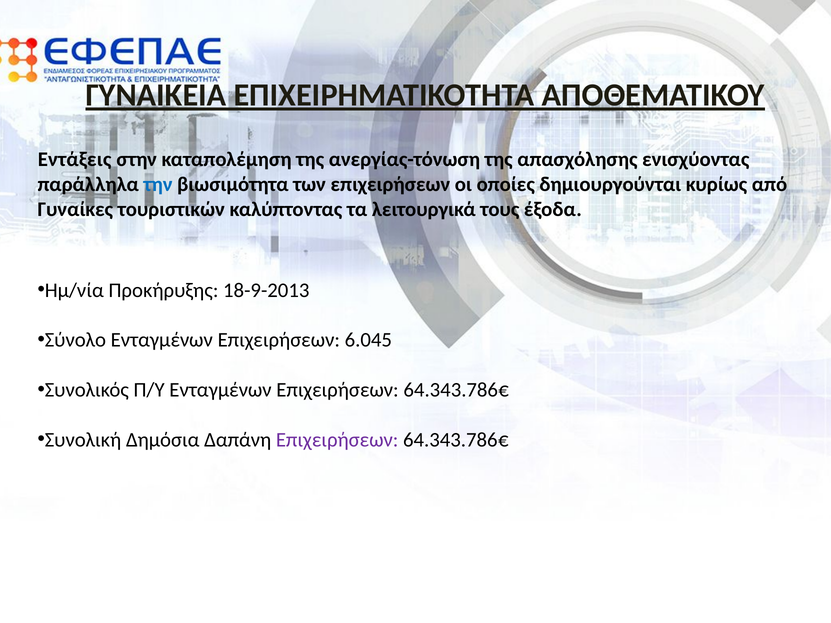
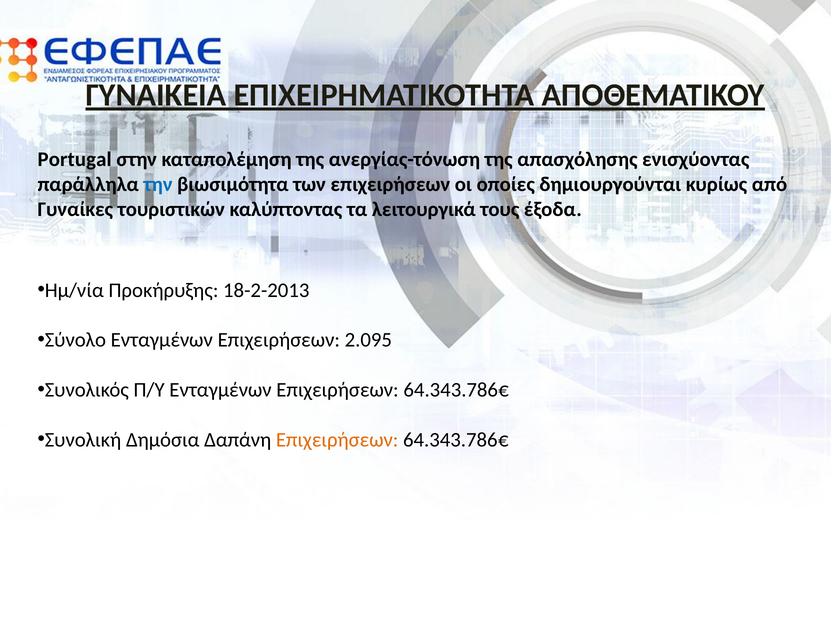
Εντάξεις: Εντάξεις -> Portugal
18-9-2013: 18-9-2013 -> 18-2-2013
6.045: 6.045 -> 2.095
Επιχειρήσεων at (337, 440) colour: purple -> orange
